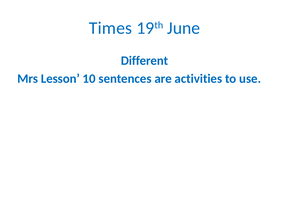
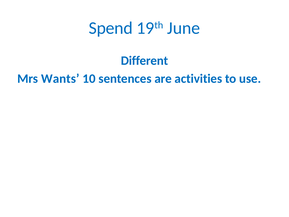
Times: Times -> Spend
Lesson: Lesson -> Wants
